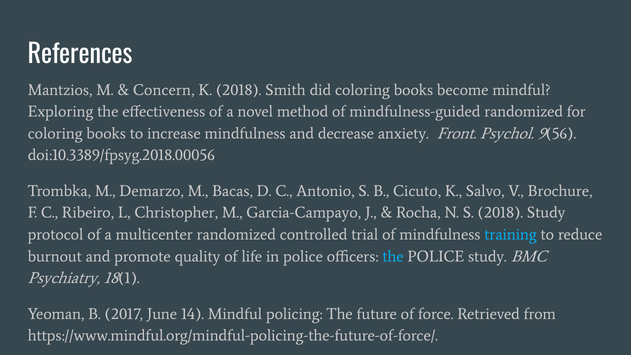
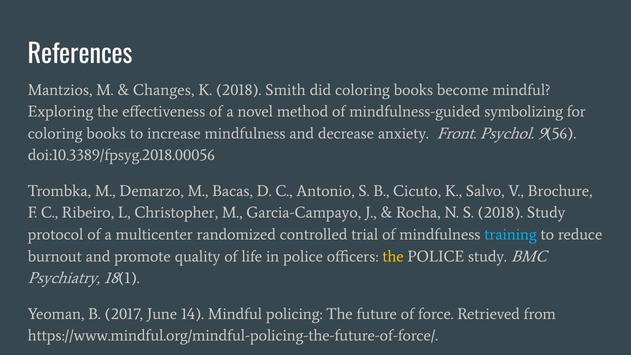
Concern: Concern -> Changes
mindfulness-guided randomized: randomized -> symbolizing
the at (393, 256) colour: light blue -> yellow
